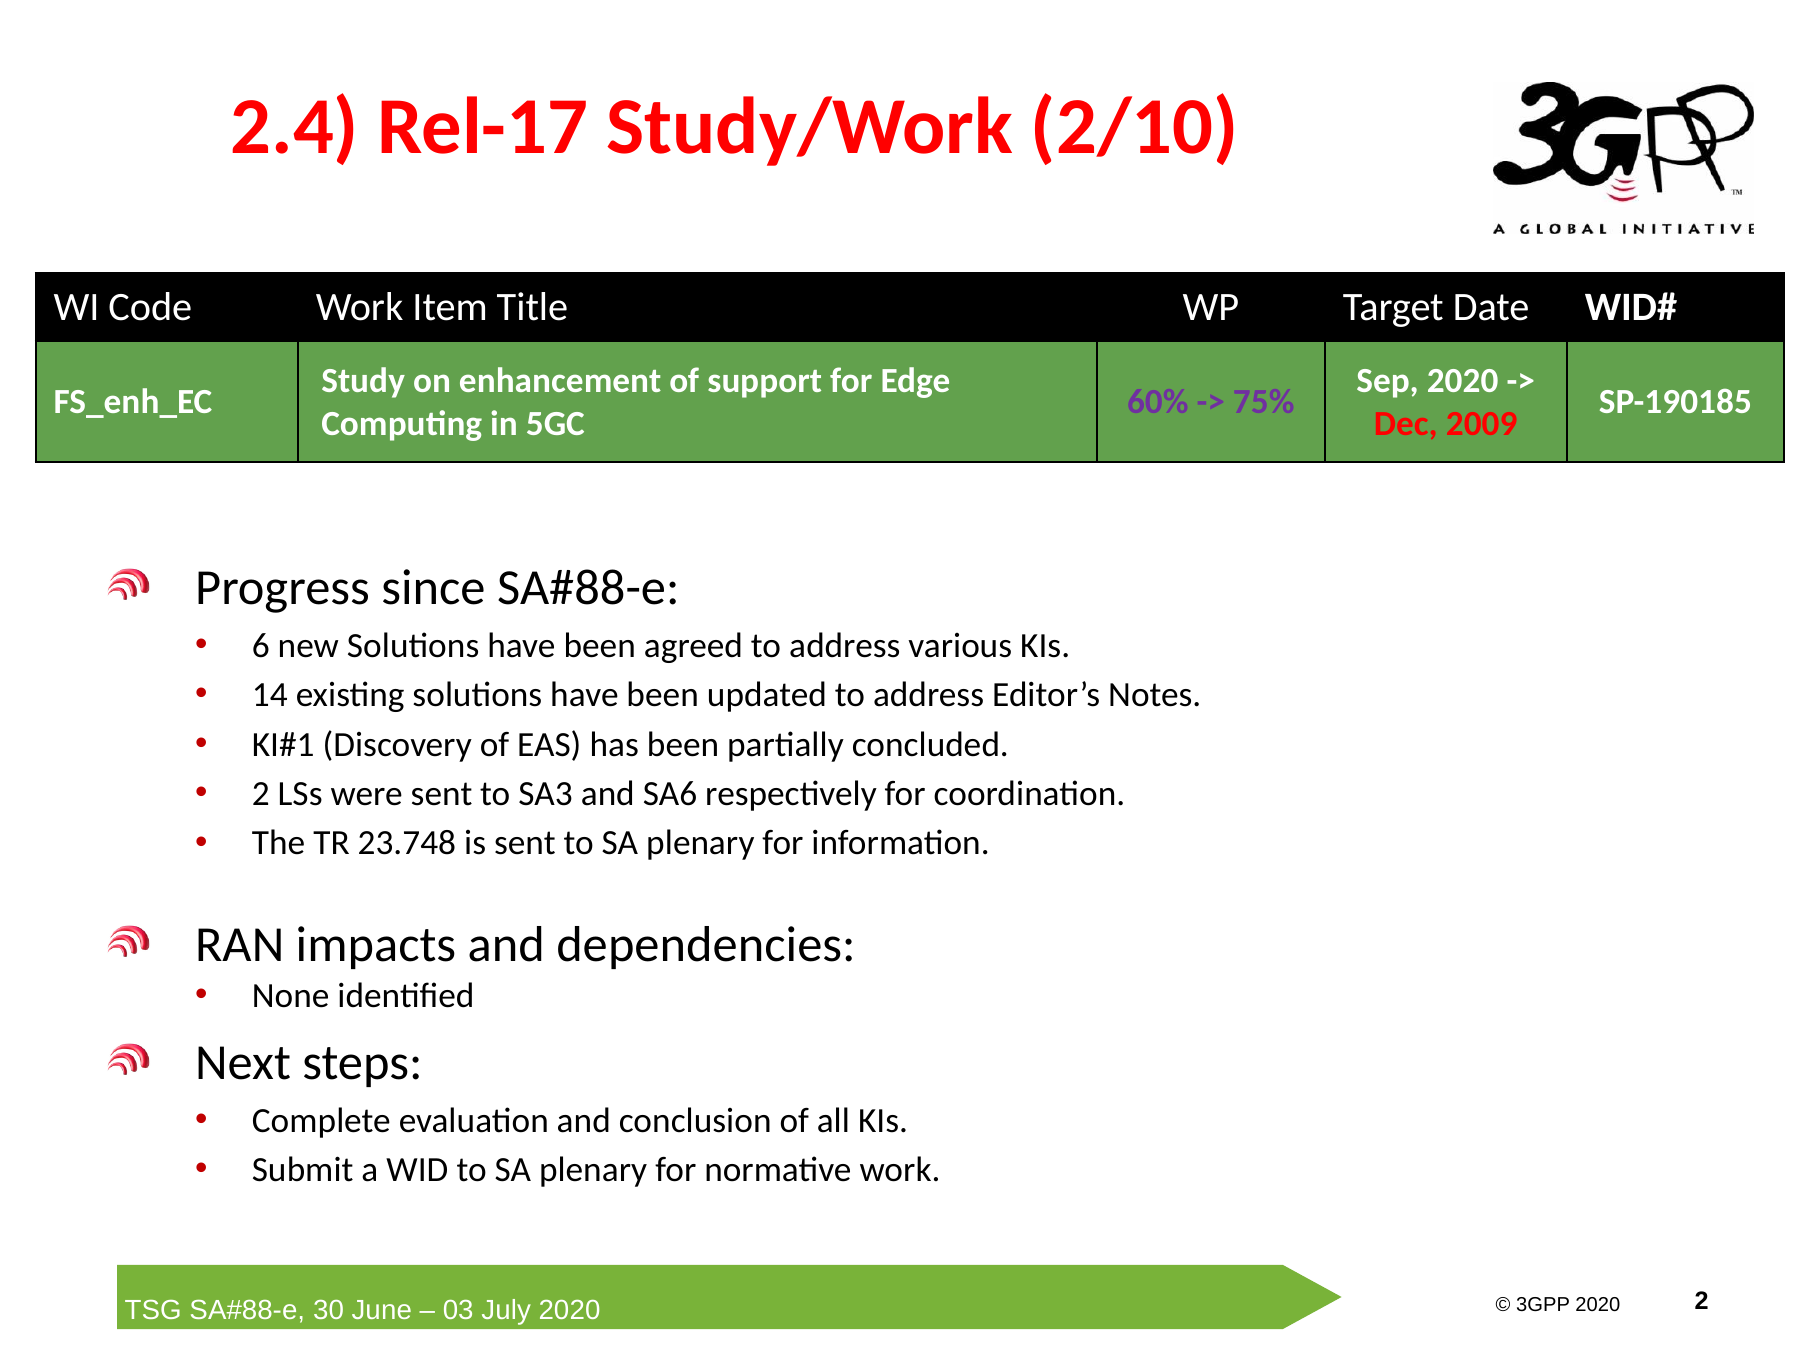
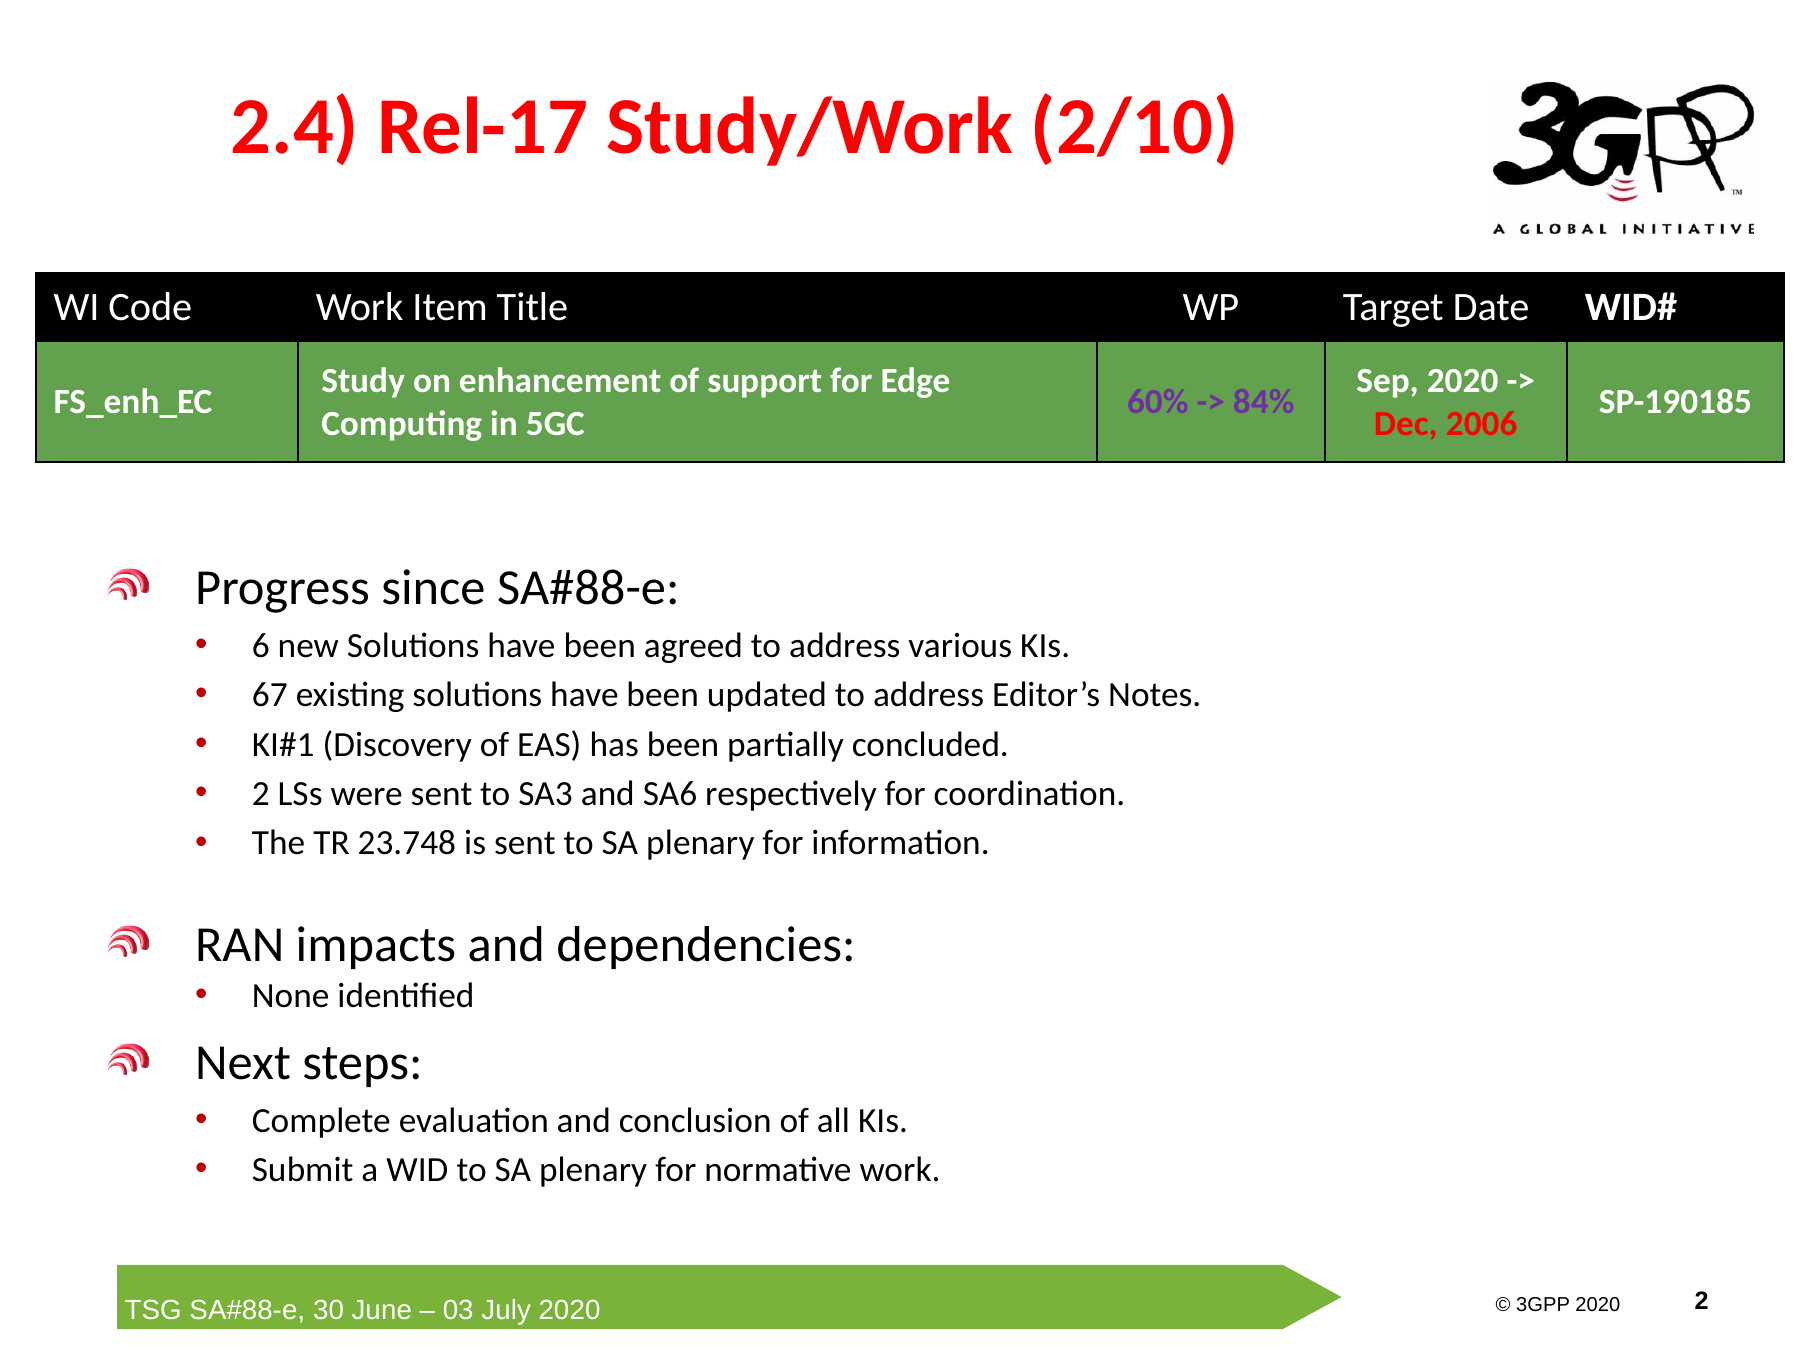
75%: 75% -> 84%
2009: 2009 -> 2006
14: 14 -> 67
